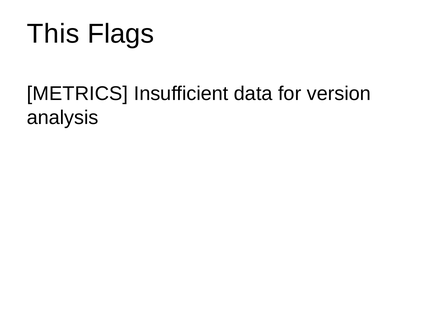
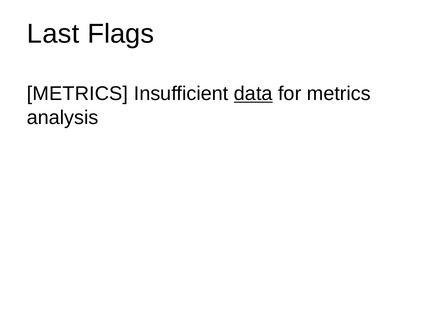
This: This -> Last
data underline: none -> present
for version: version -> metrics
